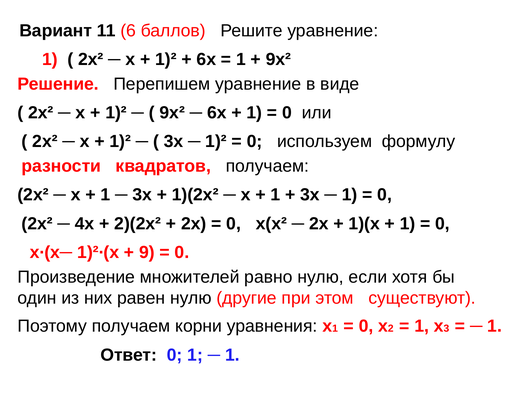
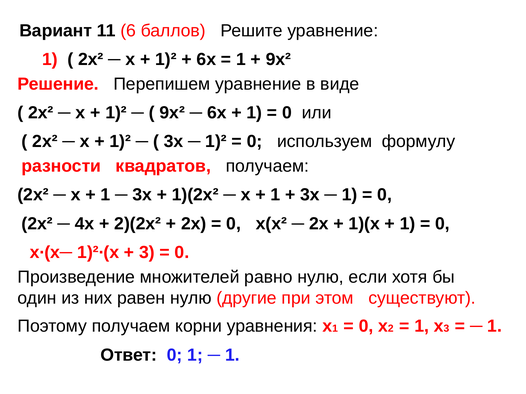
9 at (147, 253): 9 -> 3
